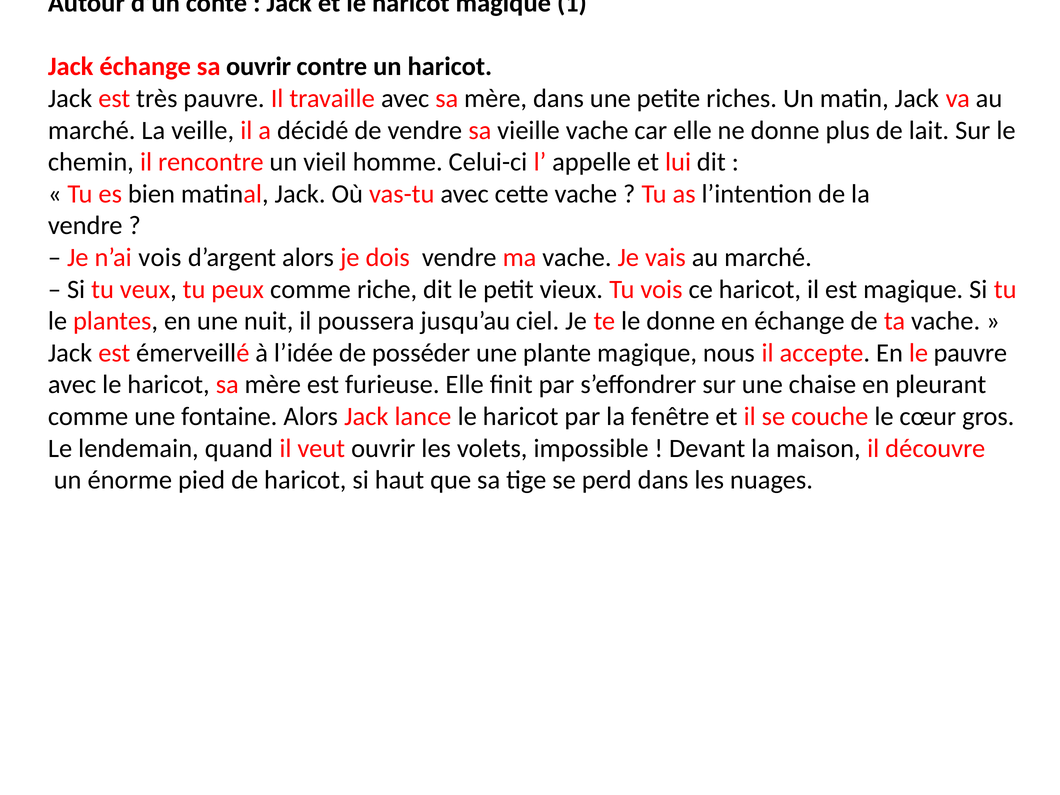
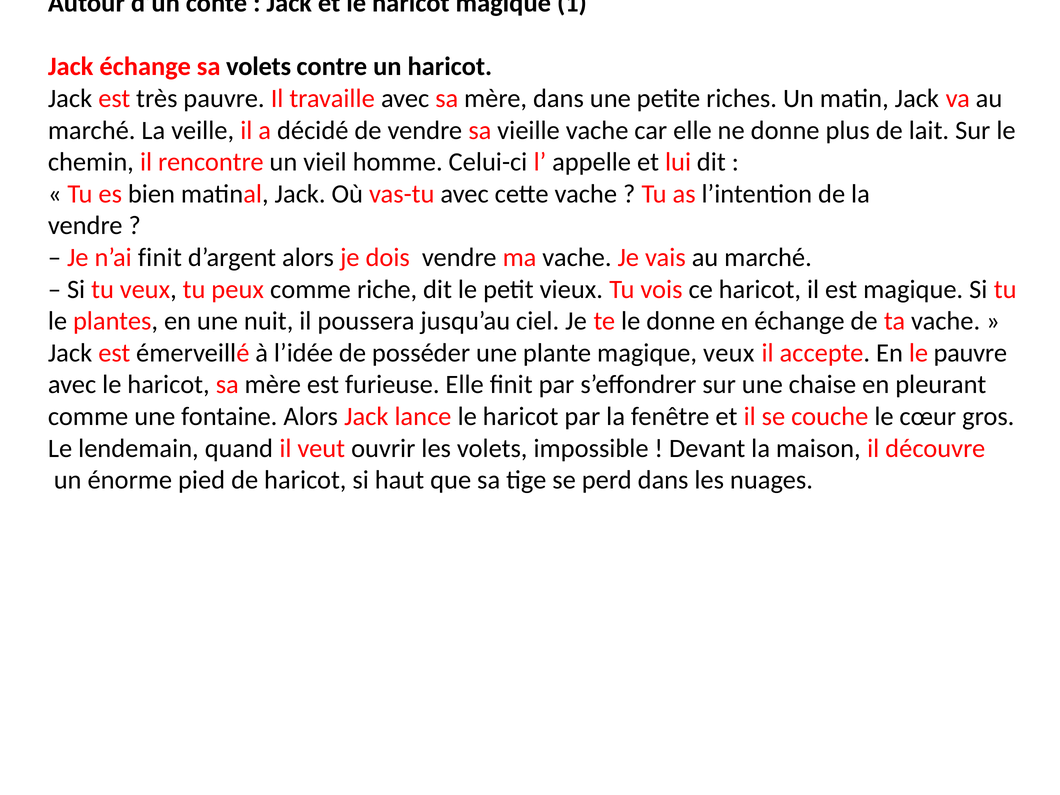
sa ouvrir: ouvrir -> volets
n’ai vois: vois -> finit
magique nous: nous -> veux
